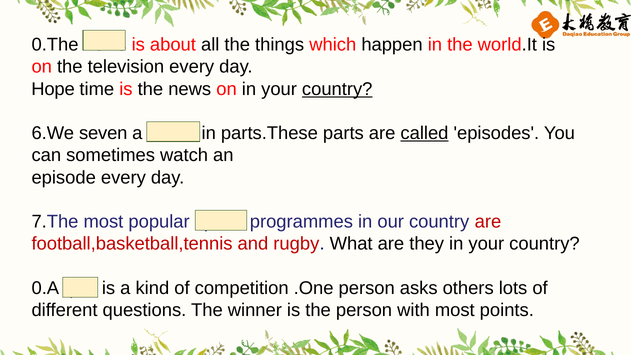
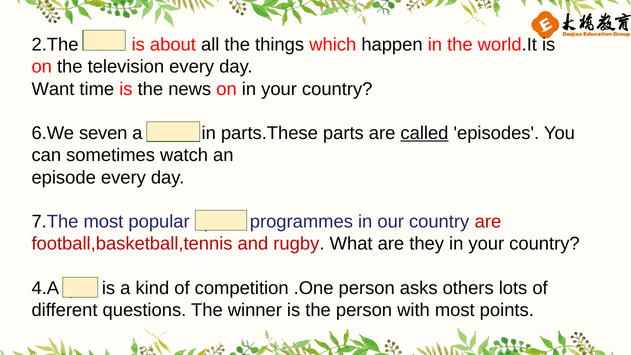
0.The: 0.The -> 2.The
Hope: Hope -> Want
country at (337, 89) underline: present -> none
0.A: 0.A -> 4.A
